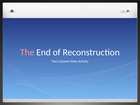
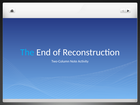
The colour: pink -> light blue
